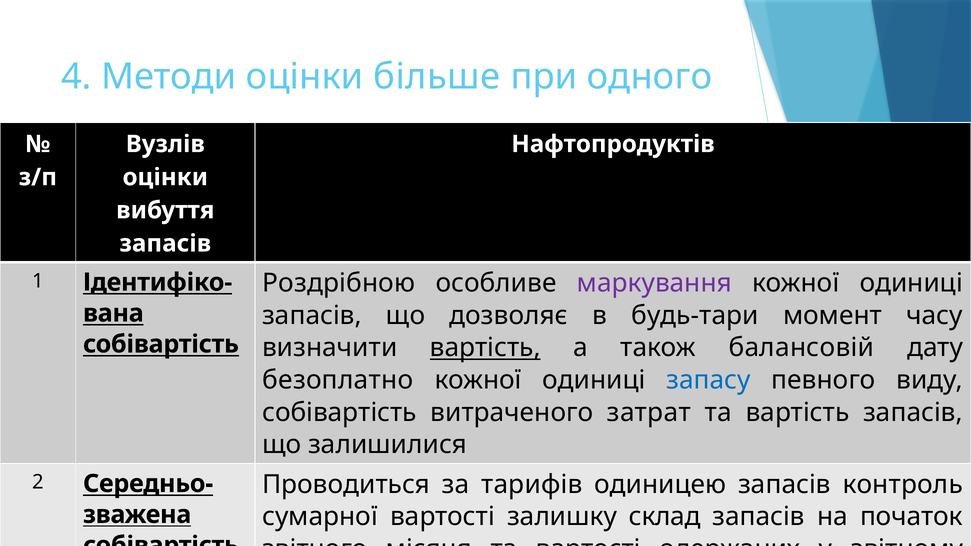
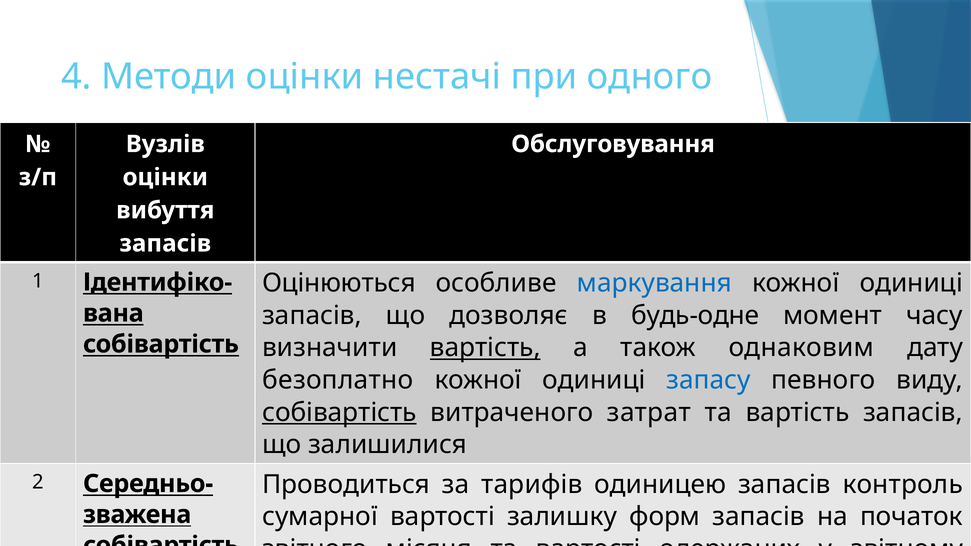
бiльше: бiльше -> нестачi
Нафтопродуктів: Нафтопродуктів -> Обслуговування
Роздрібною: Роздрібною -> Оцінюються
маркування colour: purple -> blue
будь-тари: будь-тари -> будь-одне
балансовій: балансовій -> однаковим
собівартість at (339, 413) underline: none -> present
склад: склад -> форм
